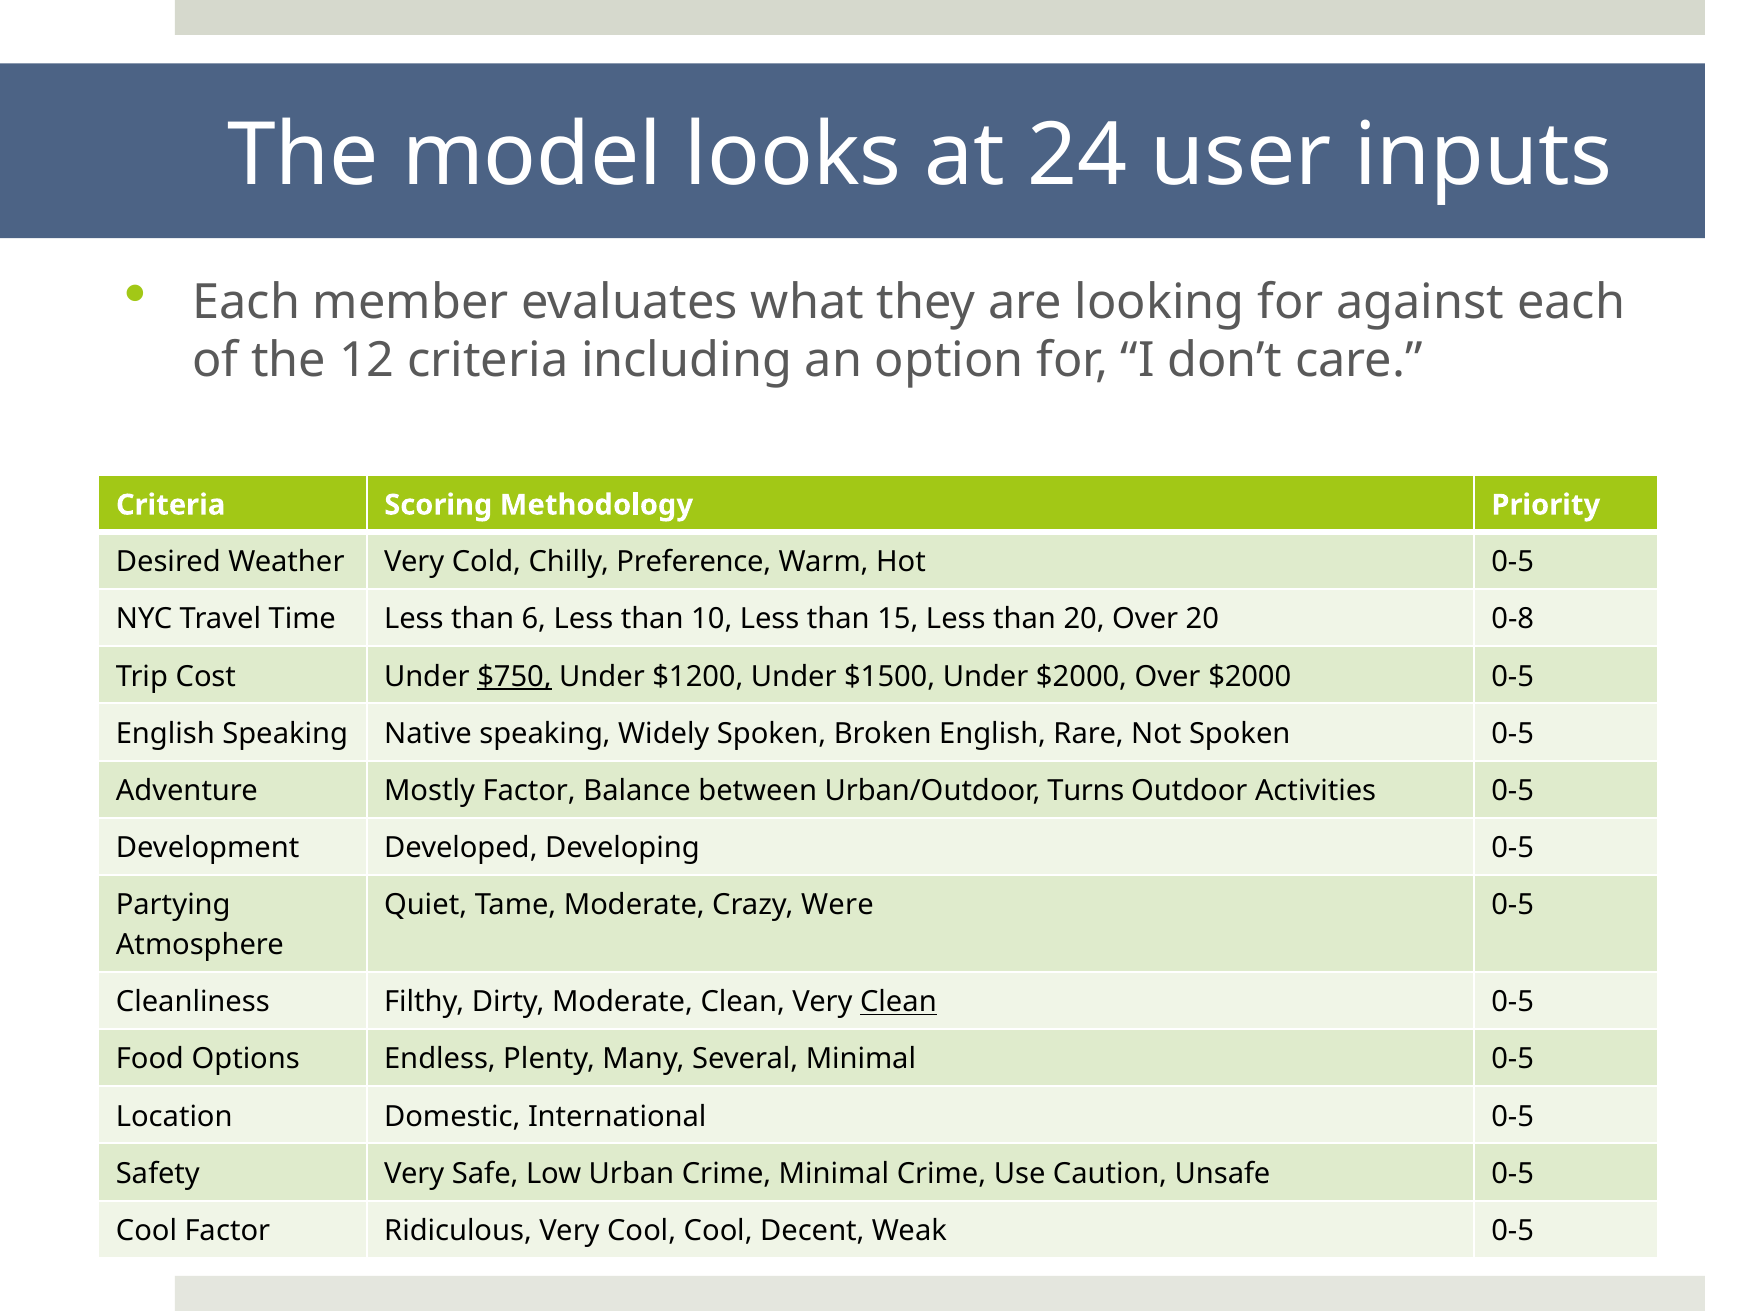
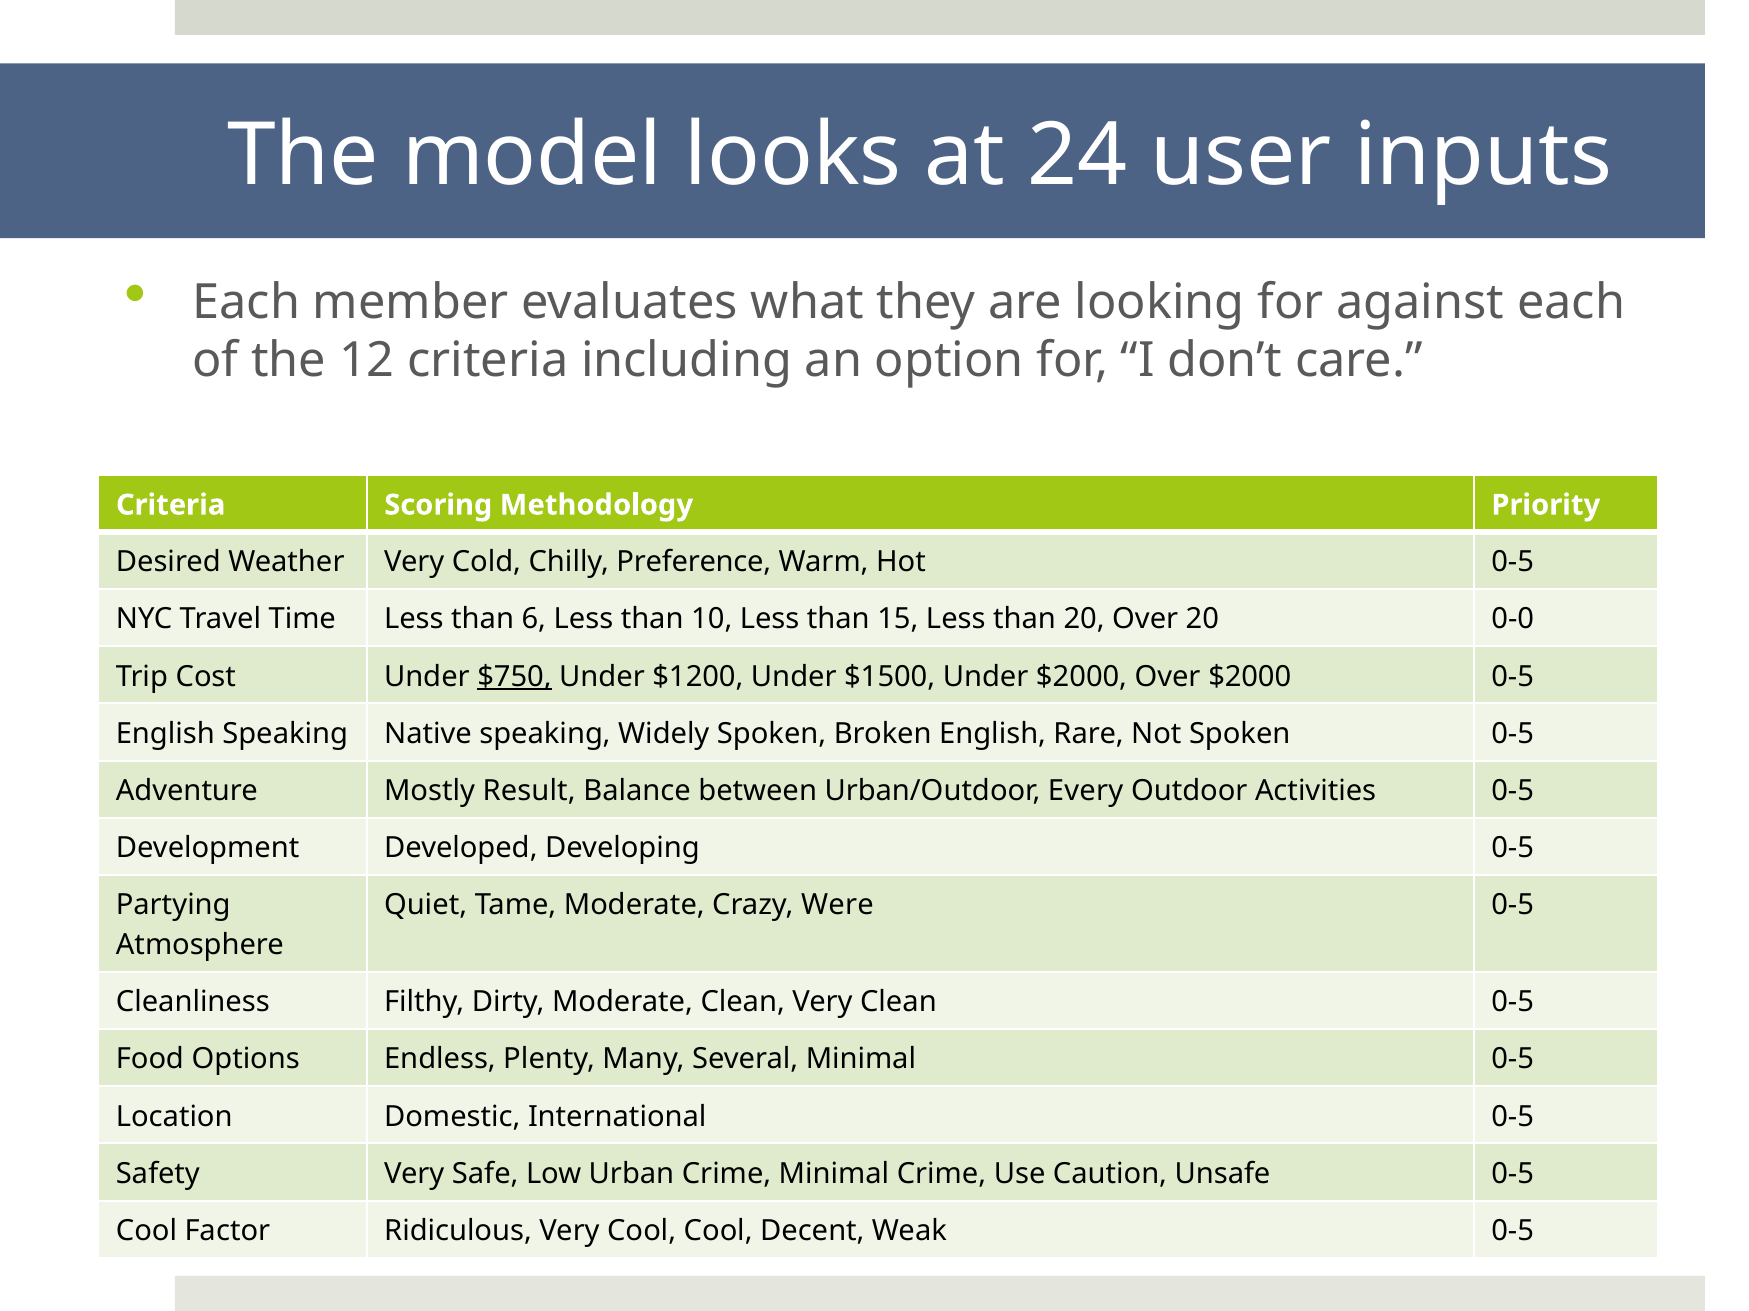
0-8: 0-8 -> 0-0
Mostly Factor: Factor -> Result
Turns: Turns -> Every
Clean at (898, 1003) underline: present -> none
